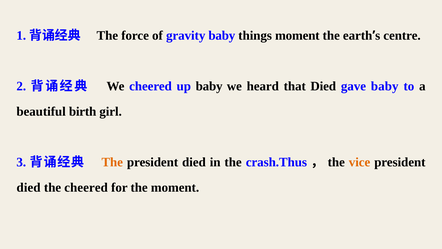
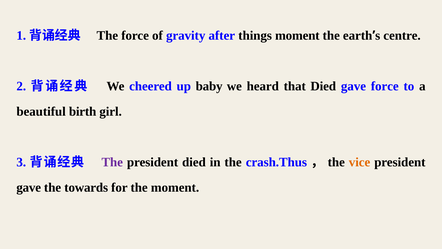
gravity baby: baby -> after
gave baby: baby -> force
The at (112, 162) colour: orange -> purple
died at (29, 187): died -> gave
the cheered: cheered -> towards
